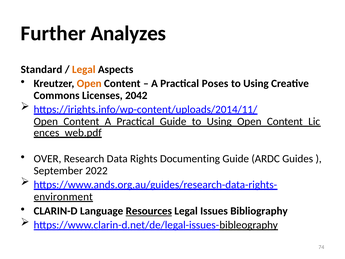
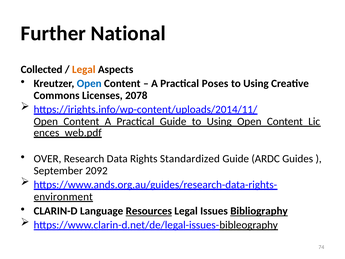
Analyzes: Analyzes -> National
Standard: Standard -> Collected
Open colour: orange -> blue
2042: 2042 -> 2078
Documenting: Documenting -> Standardized
2022: 2022 -> 2092
Bibliography underline: none -> present
